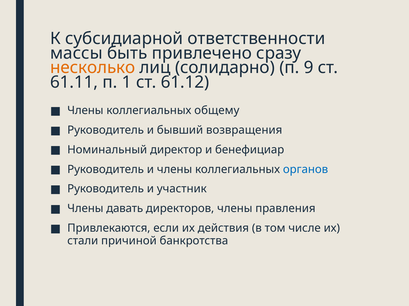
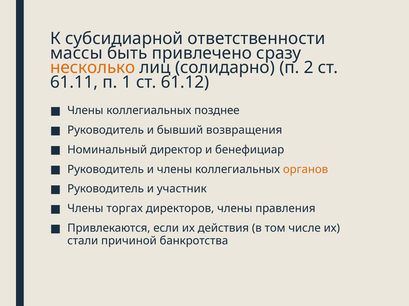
9: 9 -> 2
общему: общему -> позднее
органов colour: blue -> orange
давать: давать -> торгах
